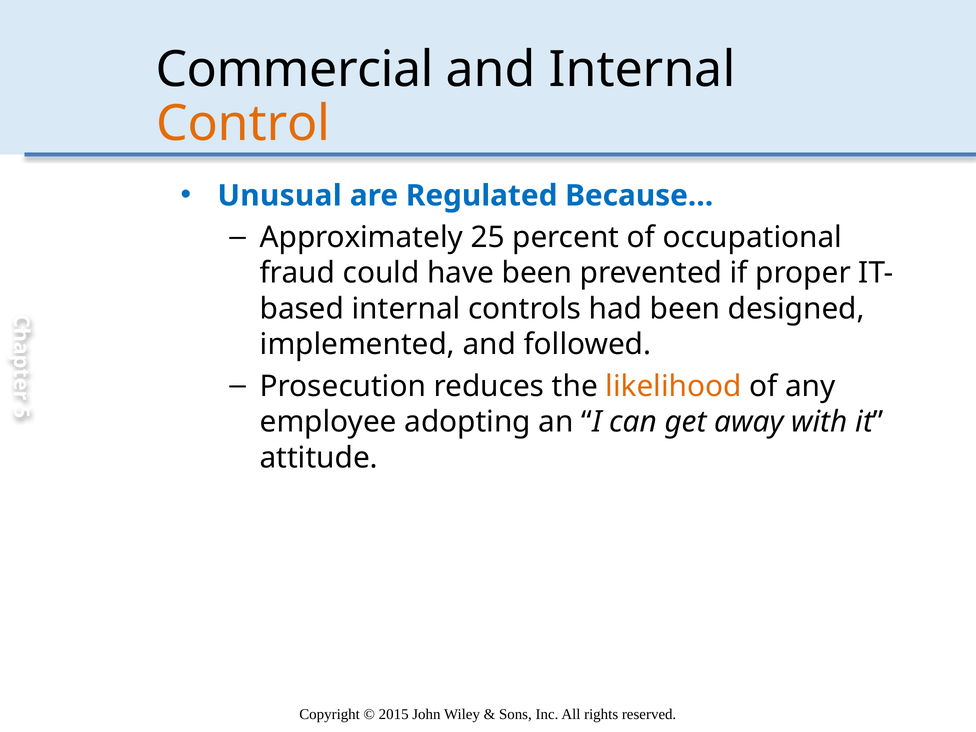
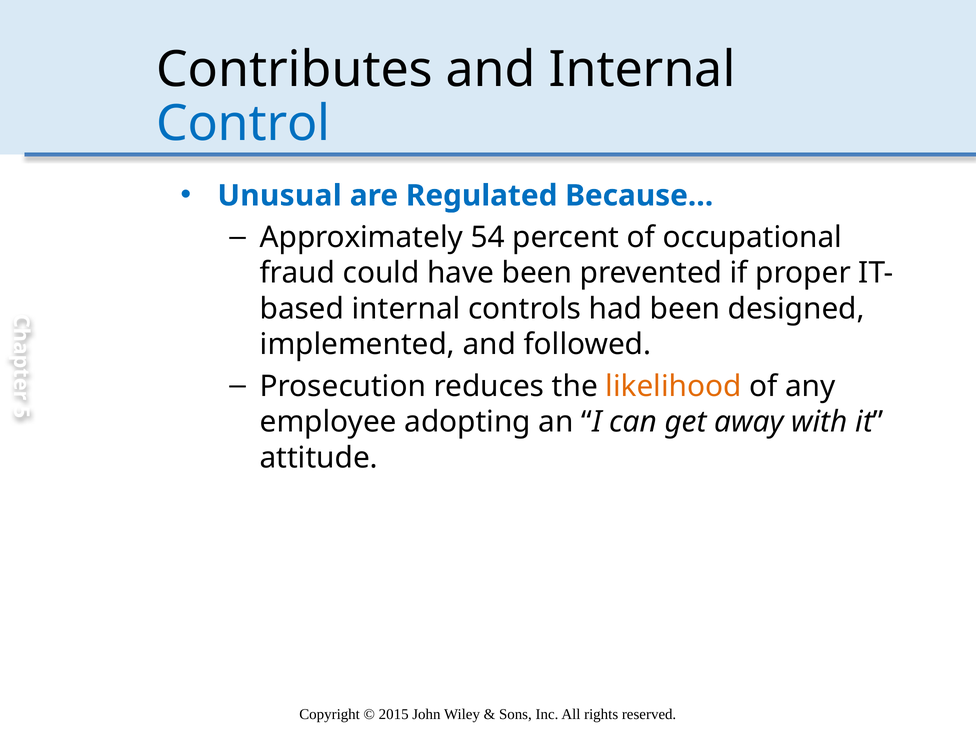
Commercial: Commercial -> Contributes
Control colour: orange -> blue
25: 25 -> 54
